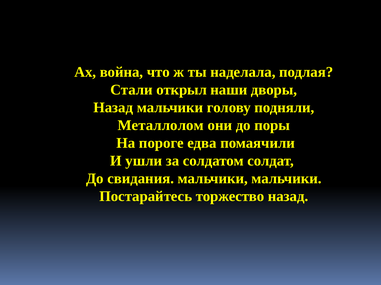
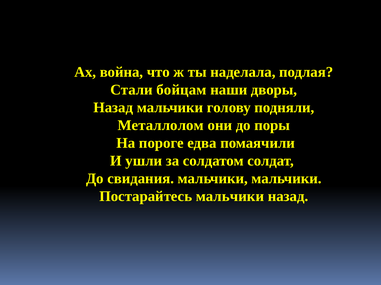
открыл: открыл -> бойцам
Постарайтесь торжество: торжество -> мальчики
